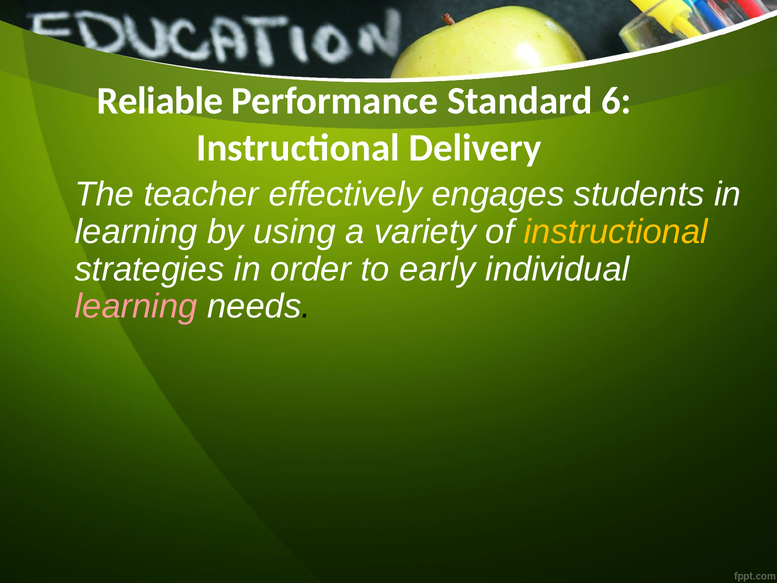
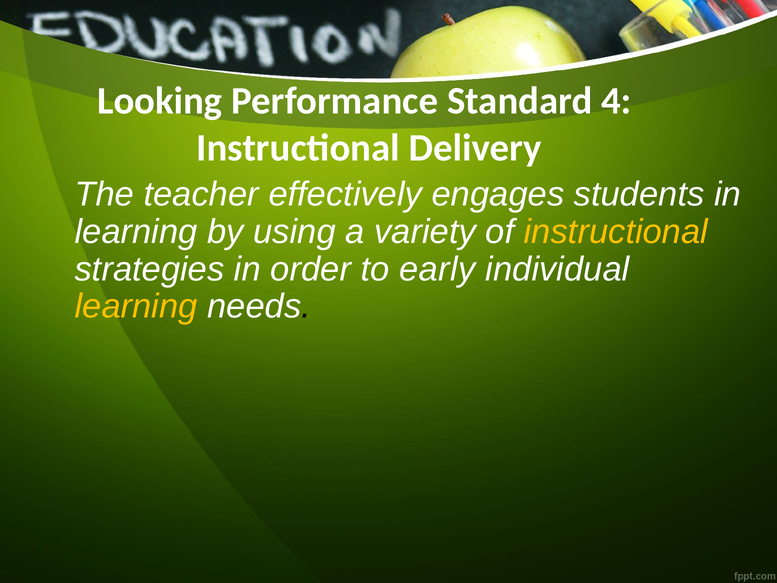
Reliable: Reliable -> Looking
6: 6 -> 4
learning at (136, 306) colour: pink -> yellow
